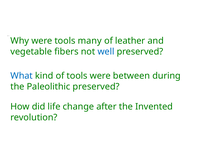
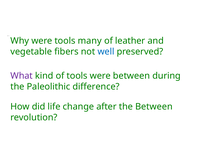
What colour: blue -> purple
Paleolithic preserved: preserved -> difference
the Invented: Invented -> Between
